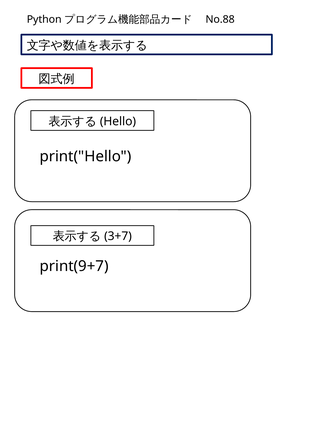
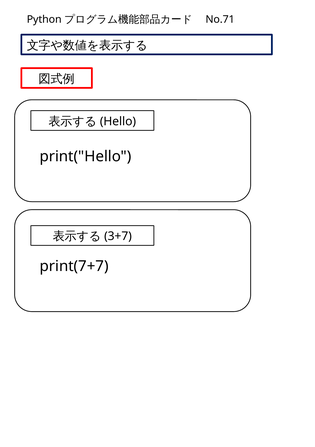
No.88: No.88 -> No.71
print(9+7: print(9+7 -> print(7+7
